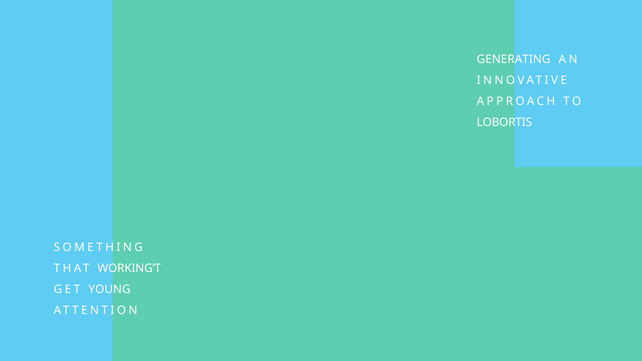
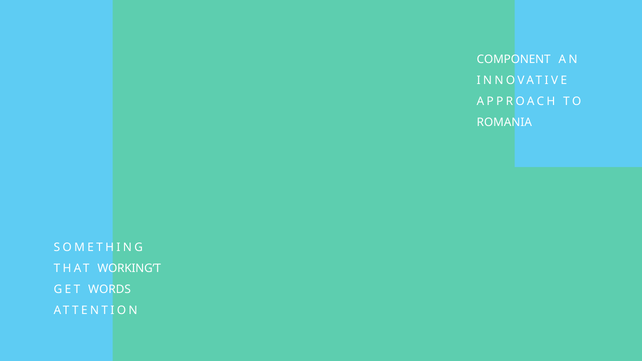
GENERATING: GENERATING -> COMPONENT
LOBORTIS: LOBORTIS -> ROMANIA
YOUNG: YOUNG -> WORDS
